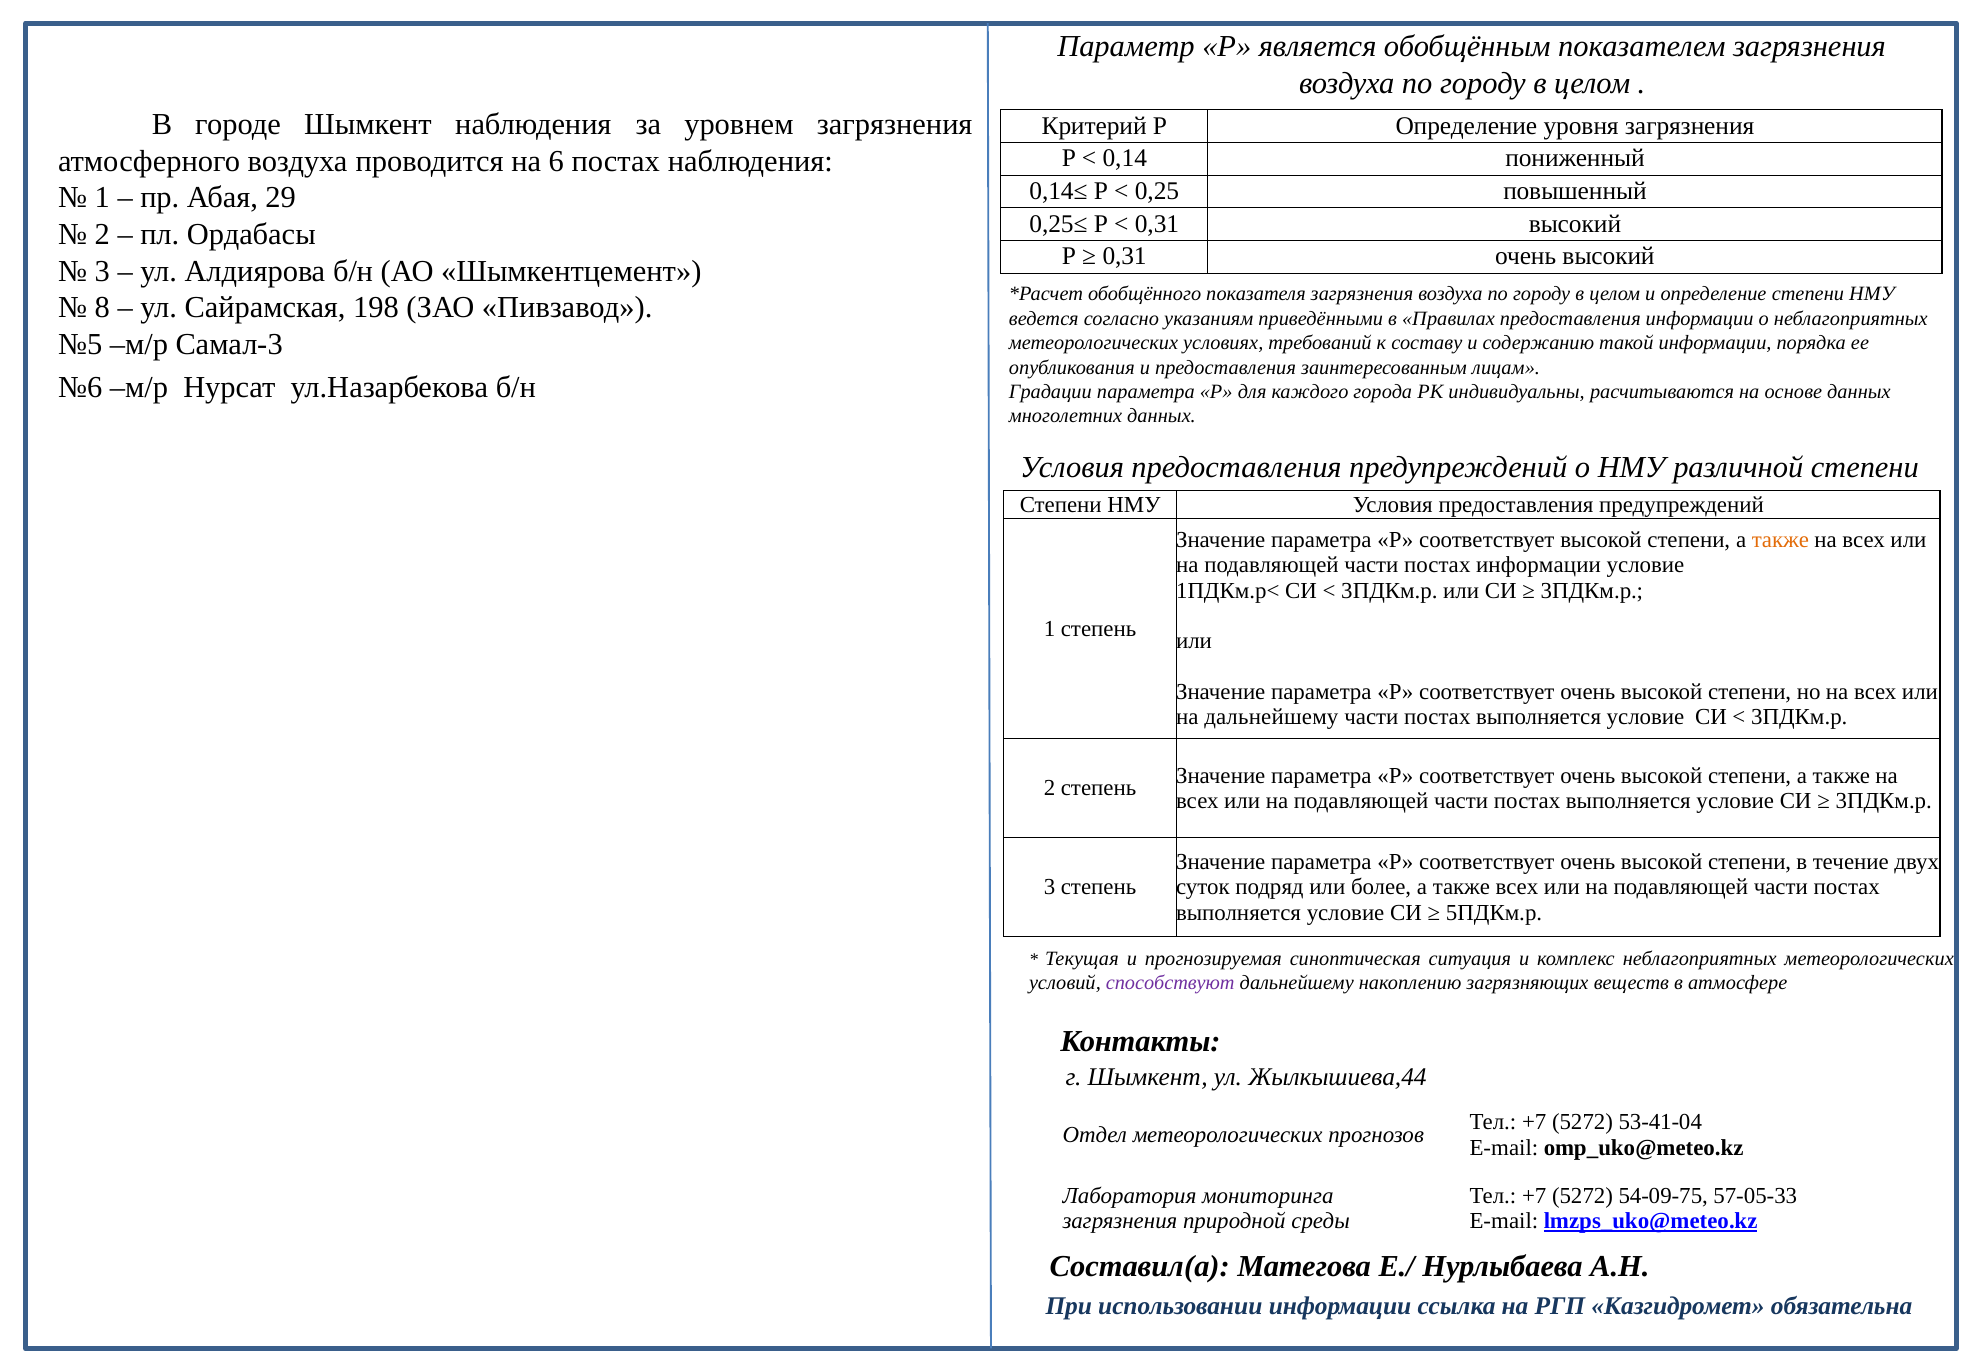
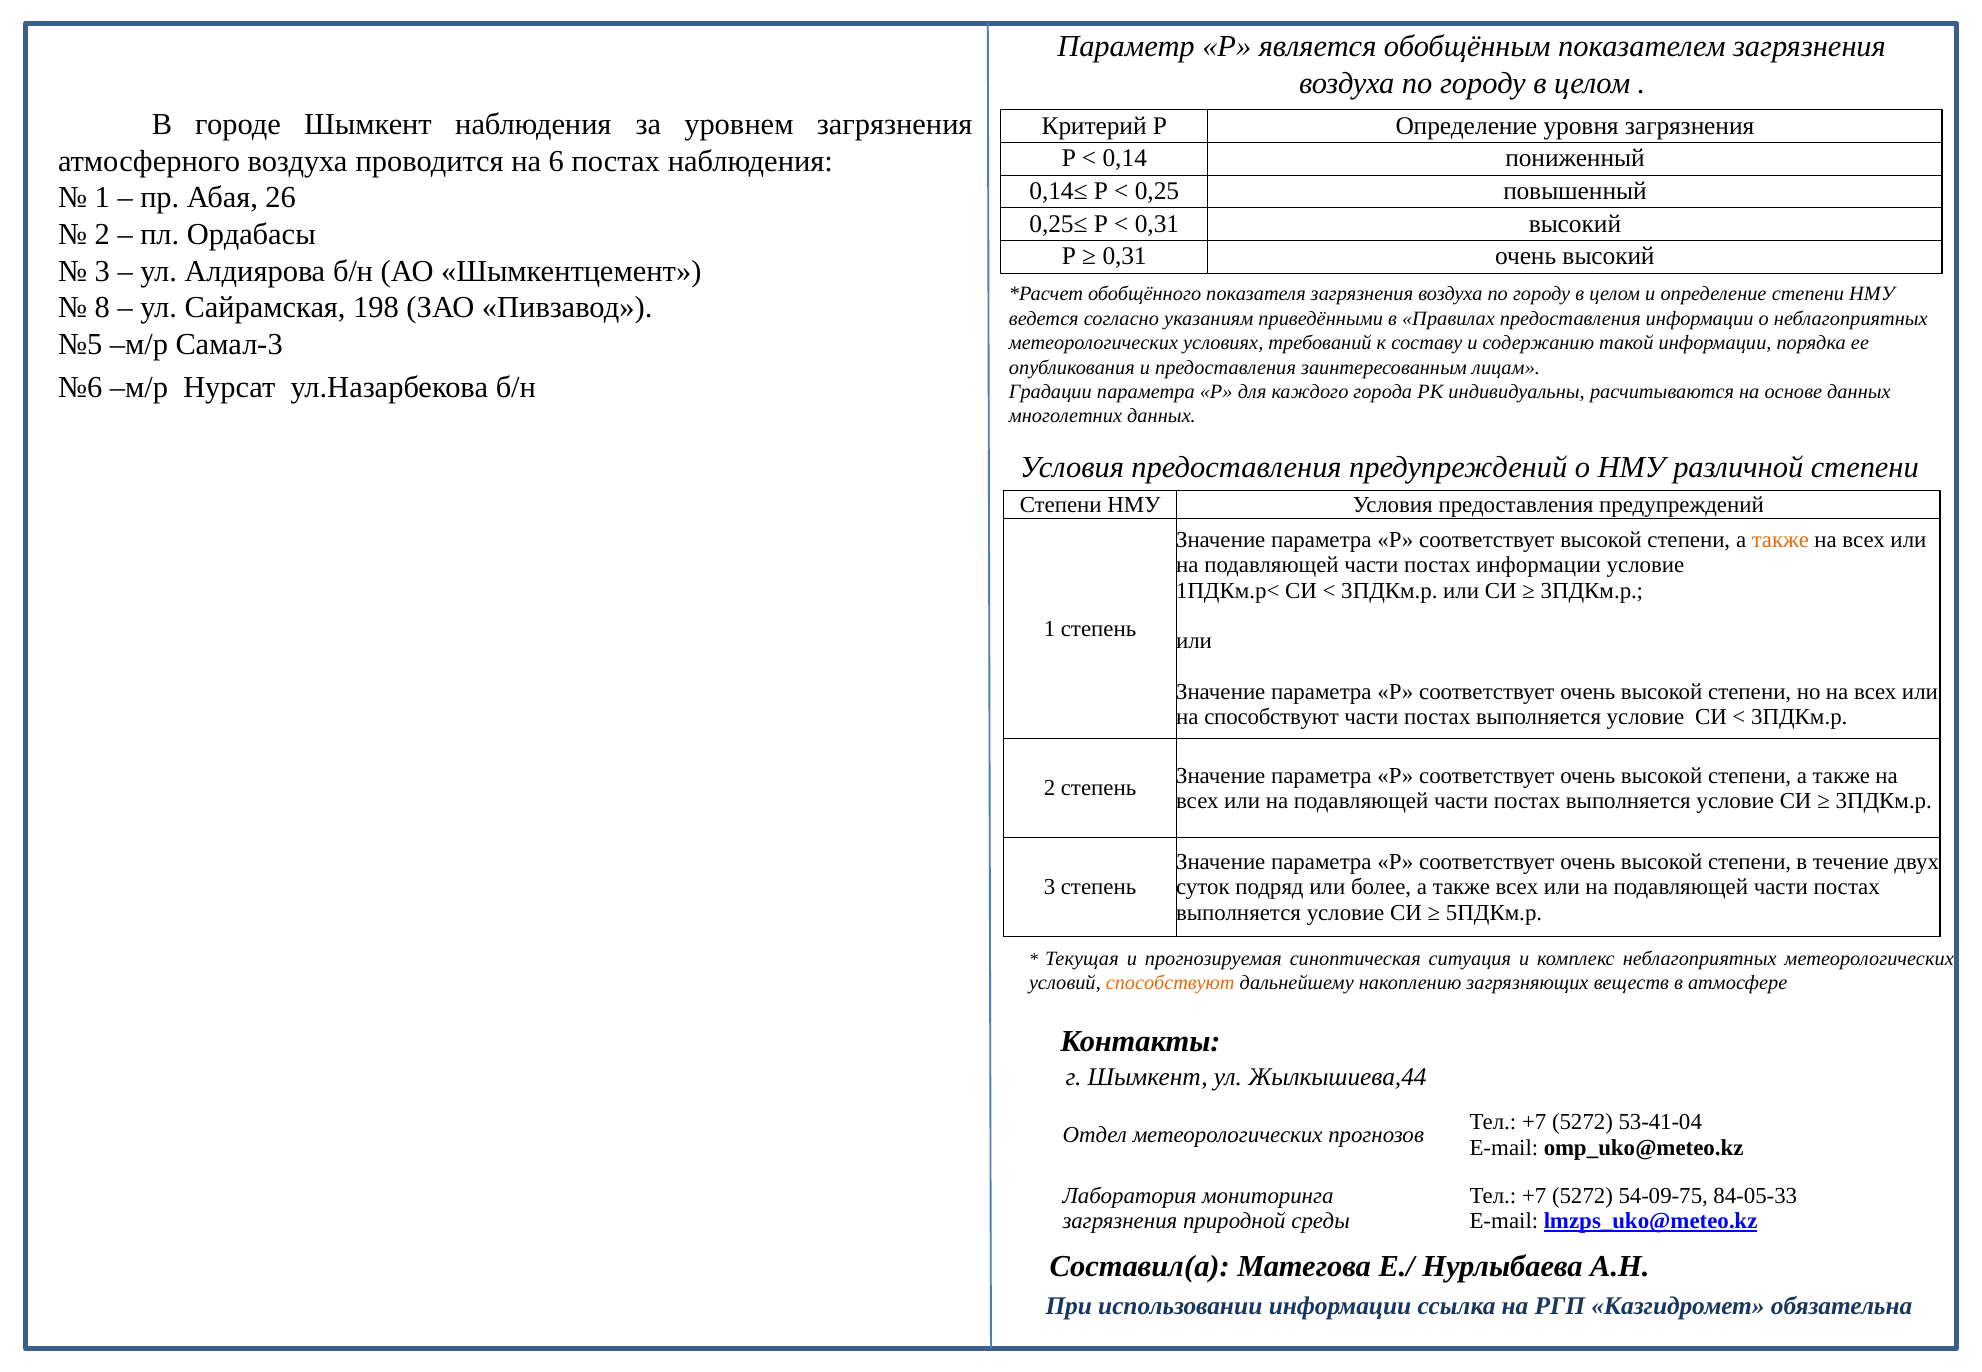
29: 29 -> 26
на дальнейшему: дальнейшему -> способствуют
способствуют at (1170, 983) colour: purple -> orange
57-05-33: 57-05-33 -> 84-05-33
